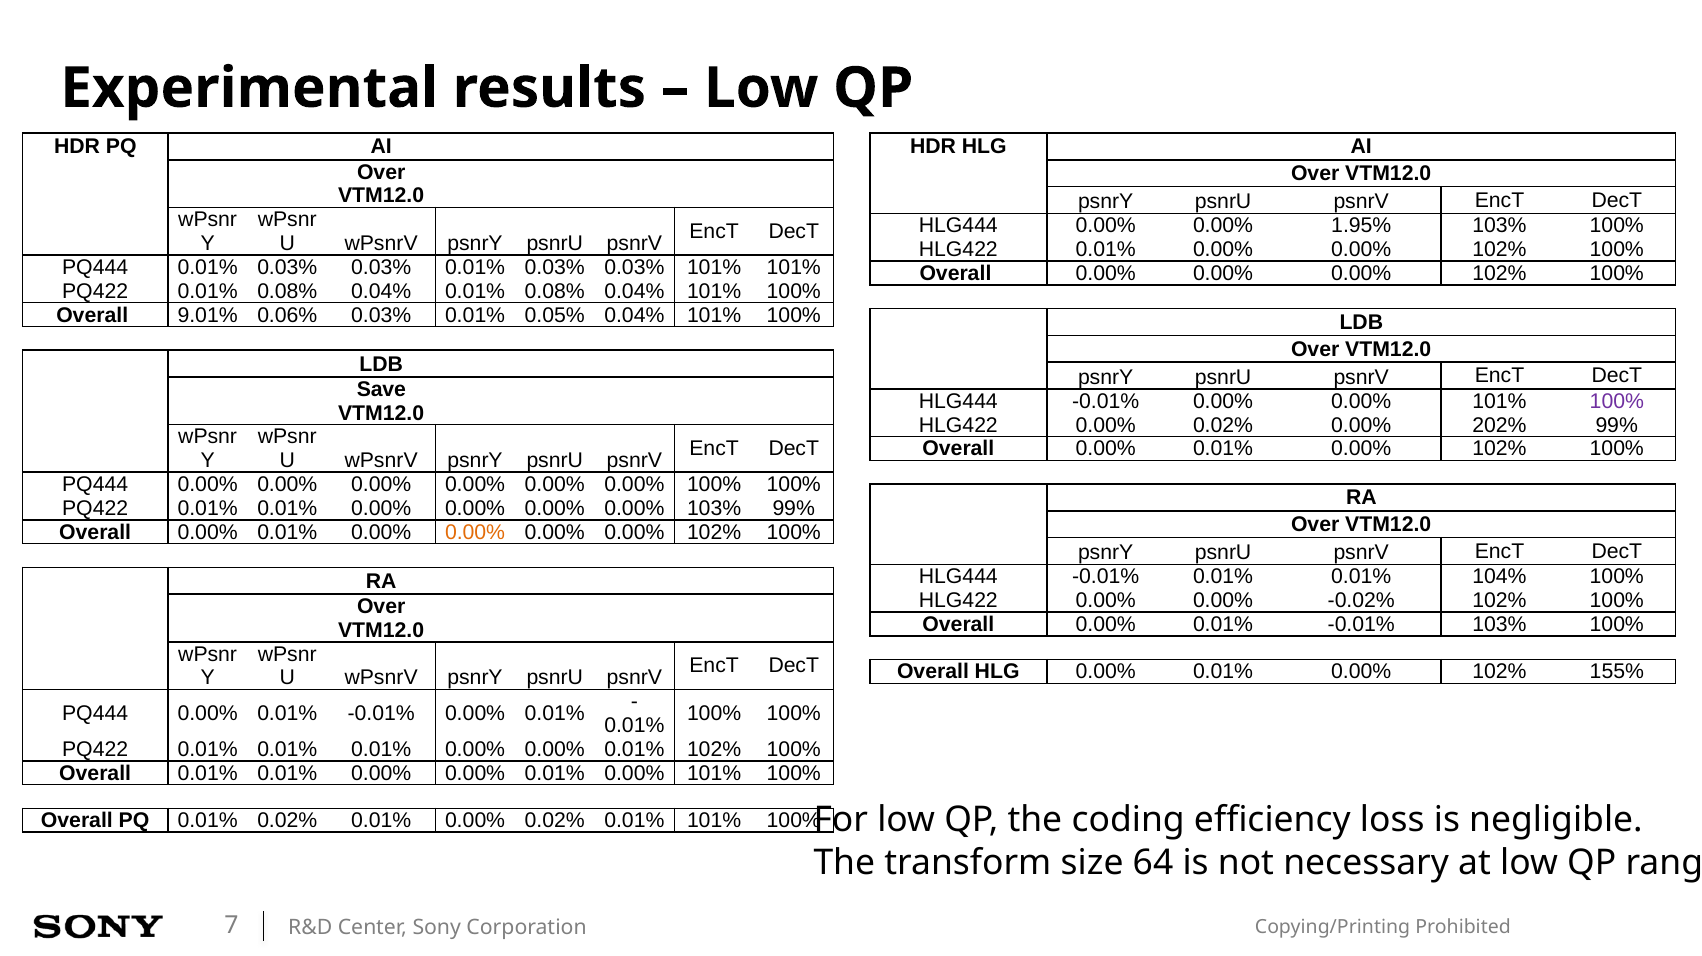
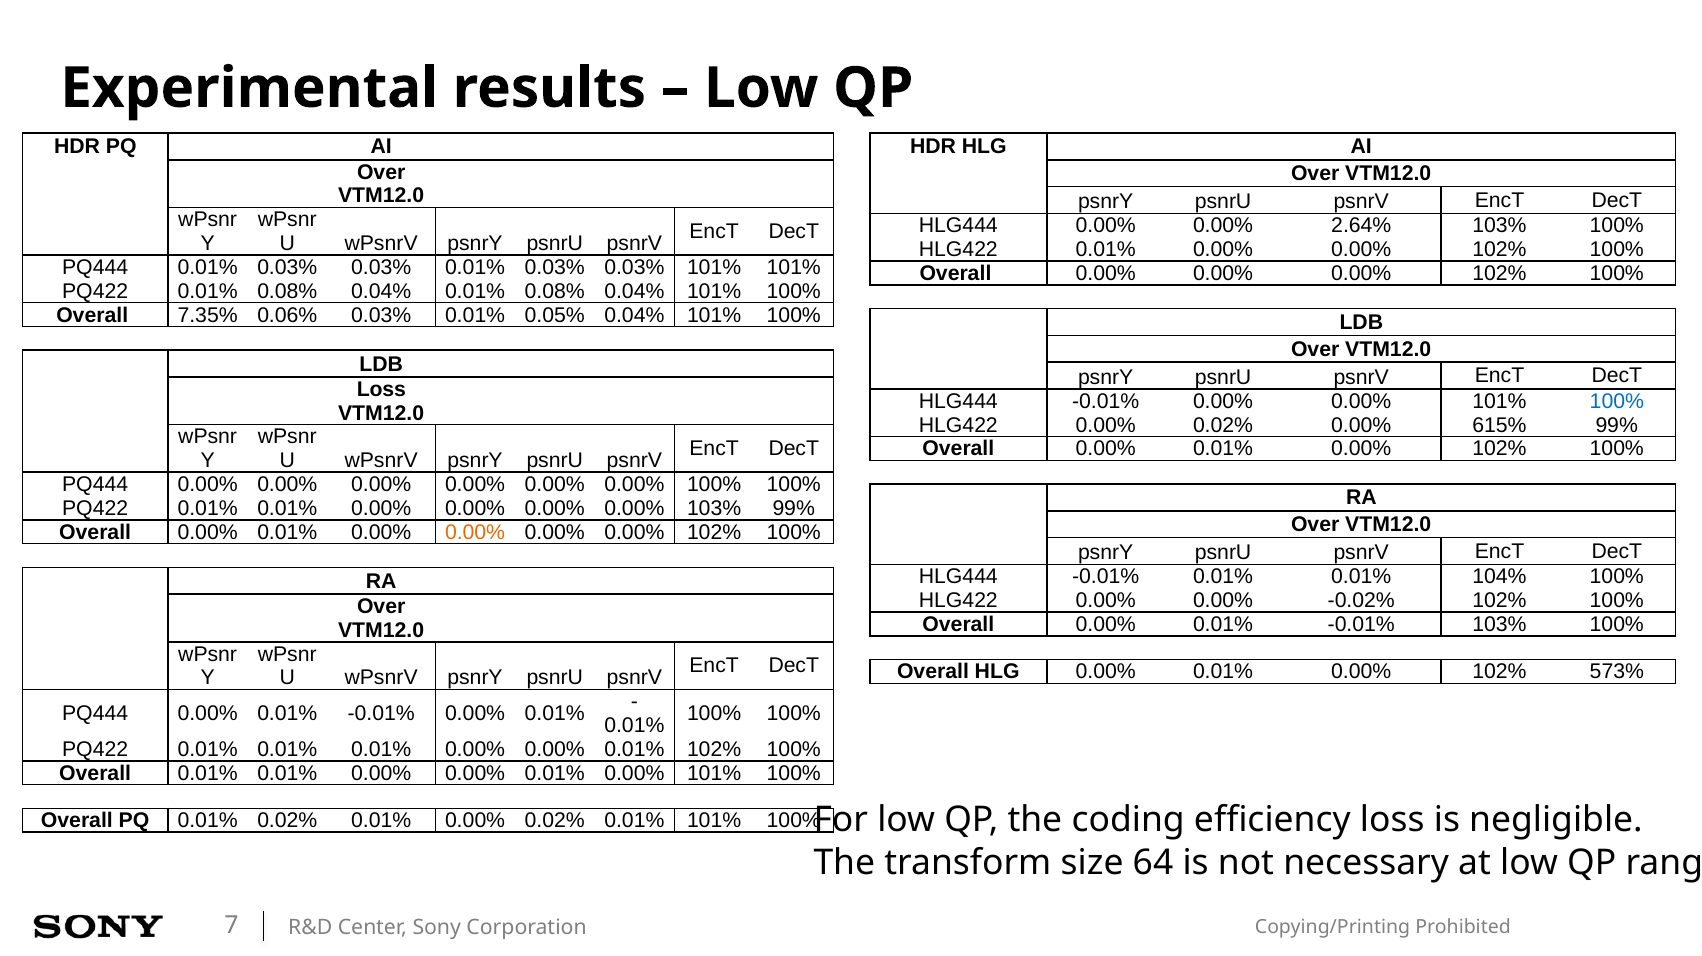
1.95%: 1.95% -> 2.64%
9.01%: 9.01% -> 7.35%
Save at (381, 390): Save -> Loss
100% at (1617, 401) colour: purple -> blue
202%: 202% -> 615%
155%: 155% -> 573%
